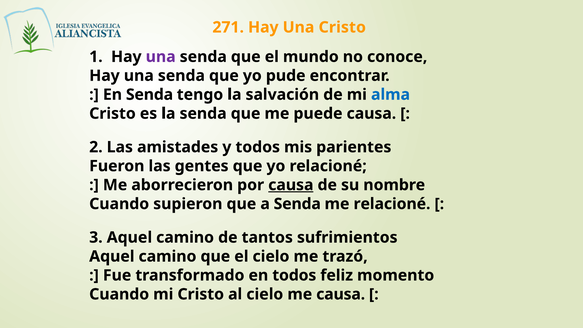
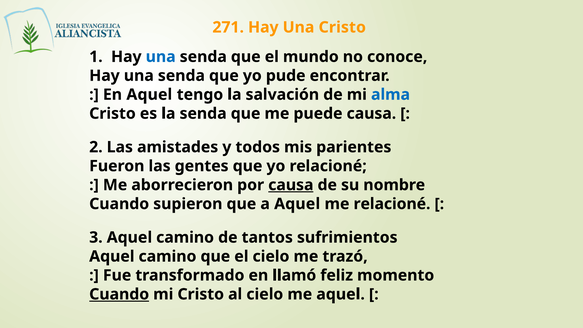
una at (161, 57) colour: purple -> blue
En Senda: Senda -> Aquel
a Senda: Senda -> Aquel
en todos: todos -> llamó
Cuando at (119, 294) underline: none -> present
me causa: causa -> aquel
